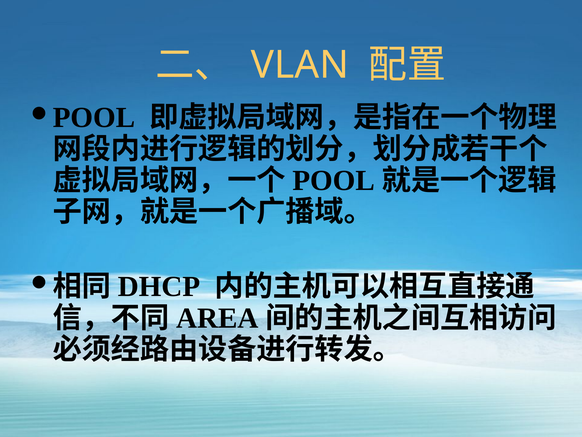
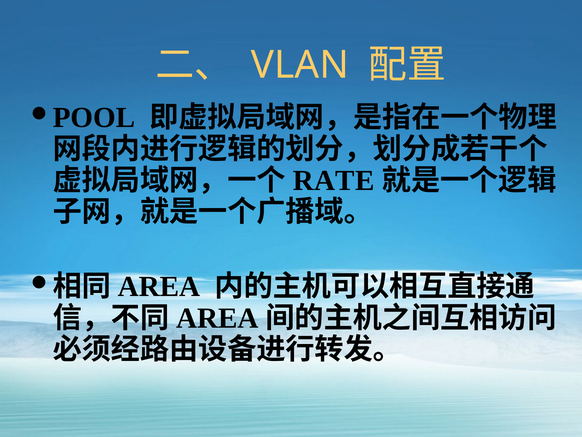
POOL at (334, 180): POOL -> RATE
DHCP at (159, 286): DHCP -> AREA
